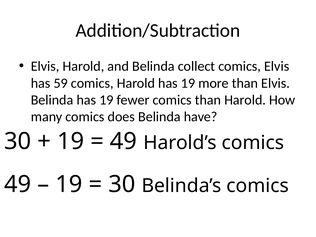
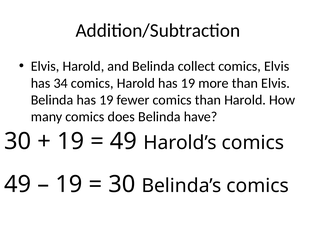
59: 59 -> 34
